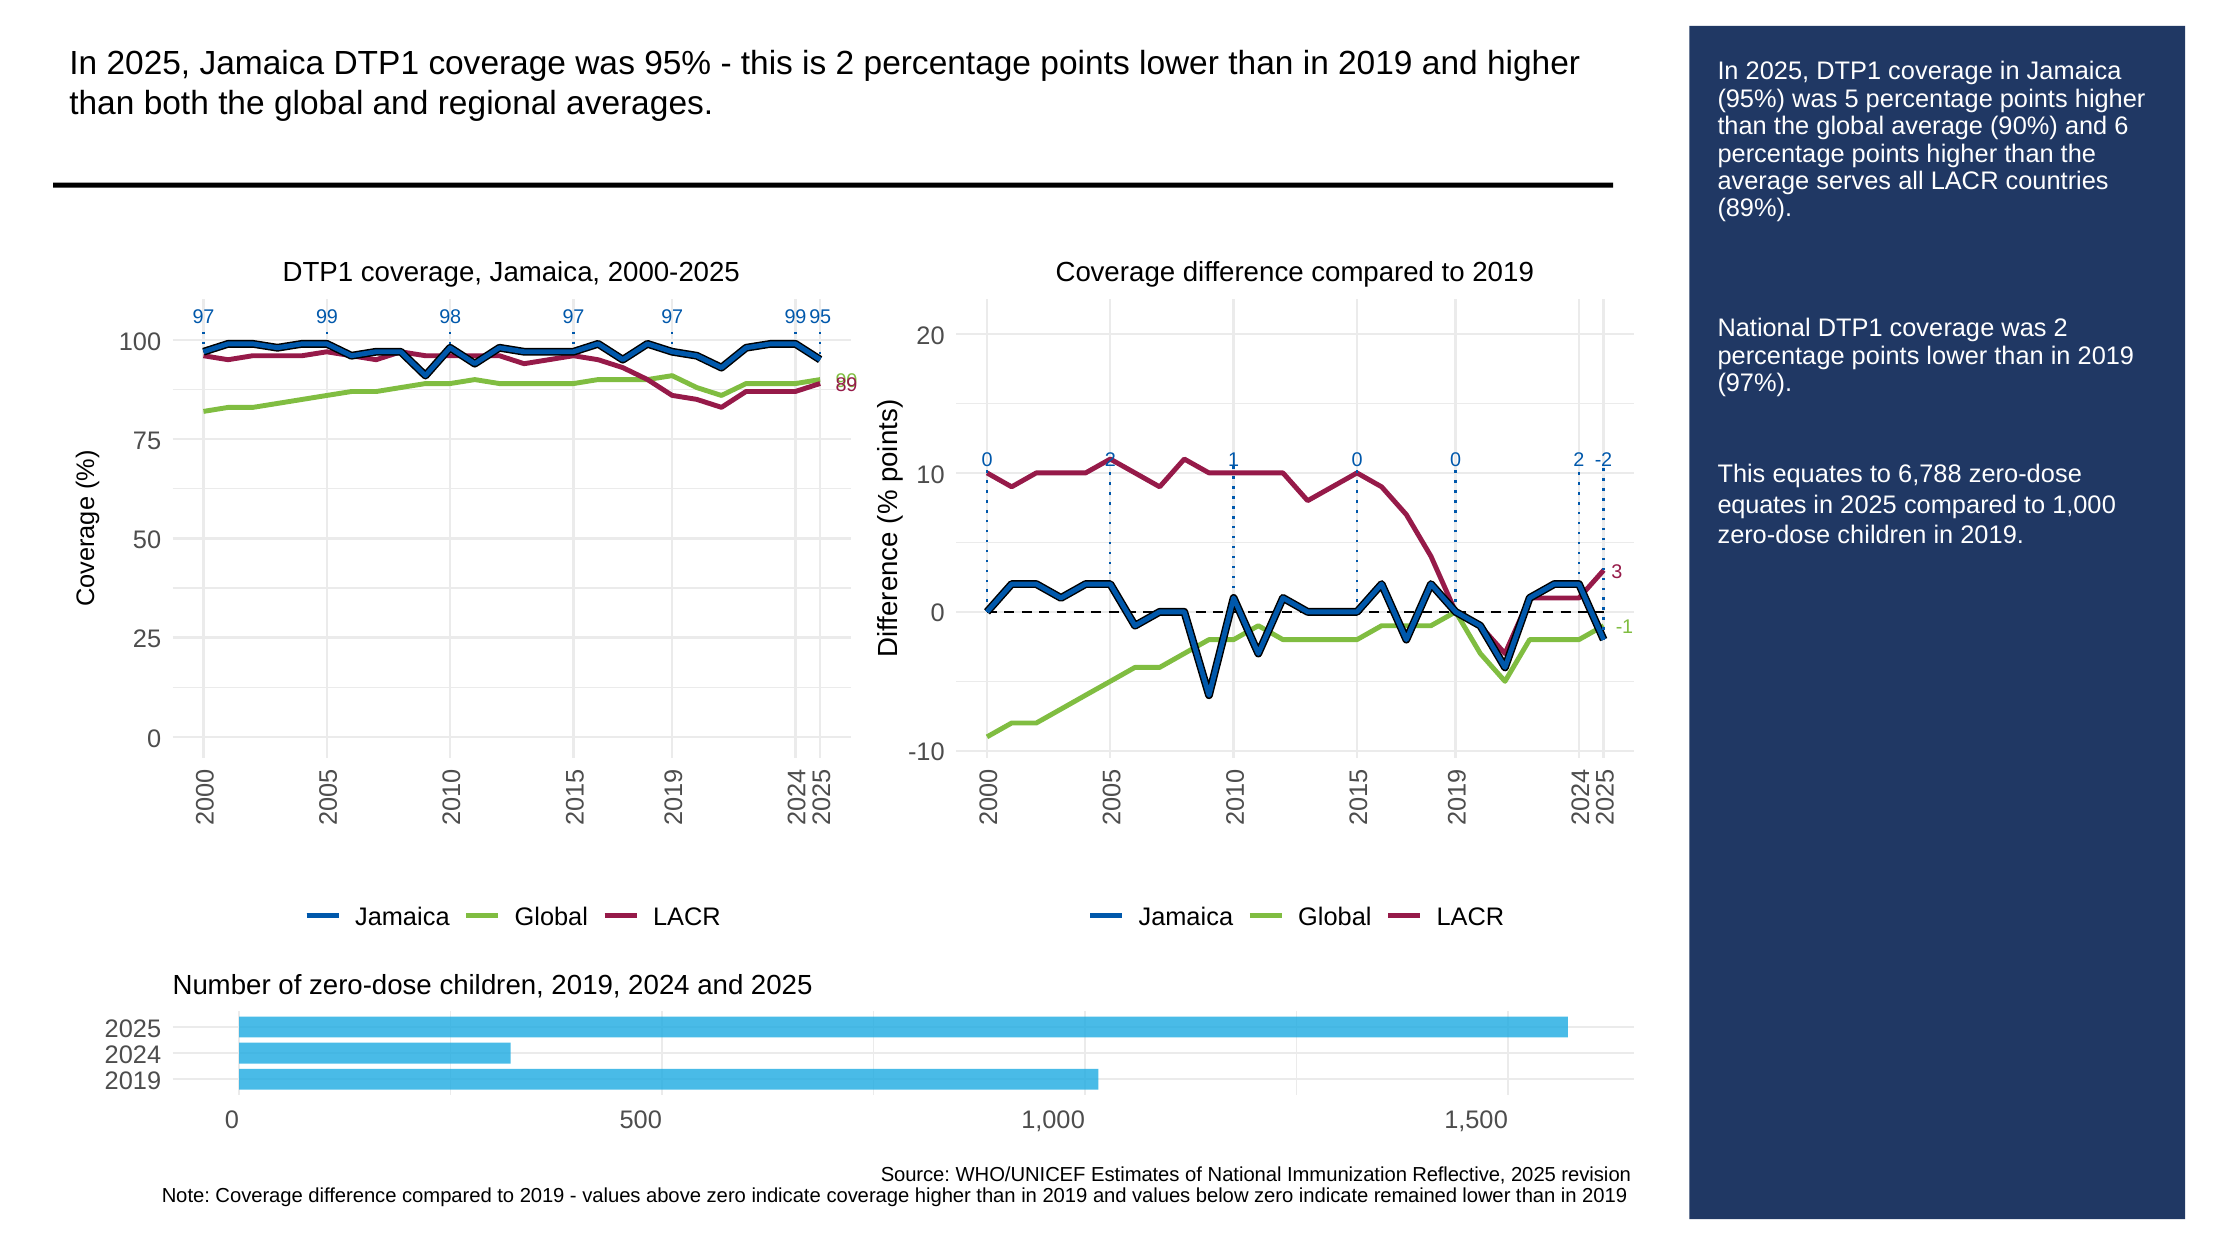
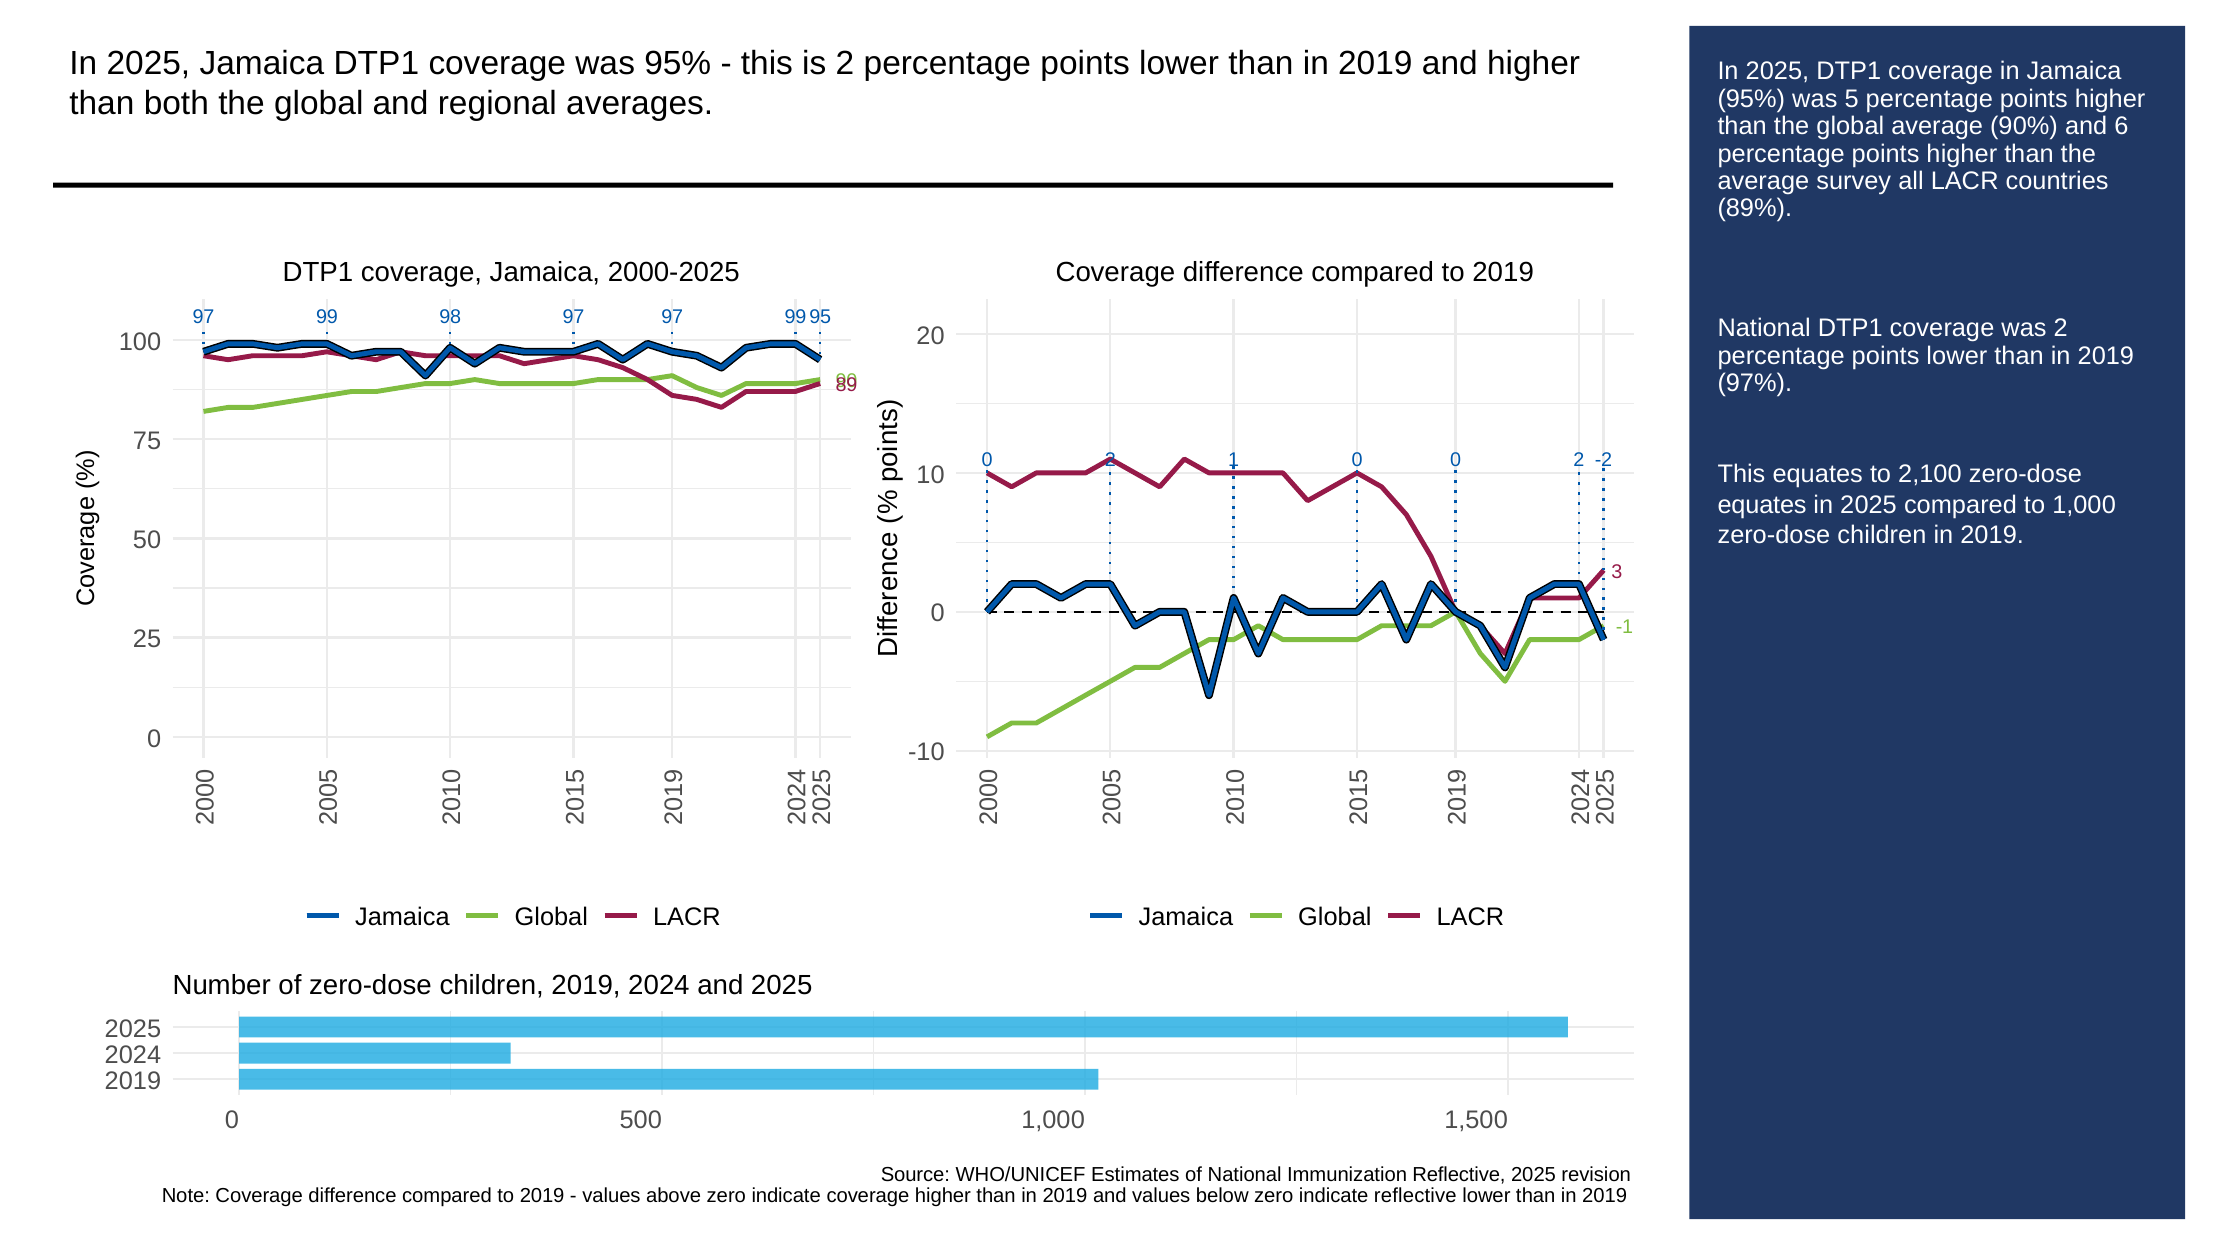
serves: serves -> survey
6,788: 6,788 -> 2,100
indicate remained: remained -> reflective
